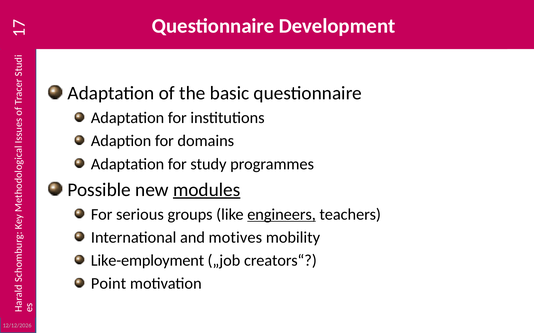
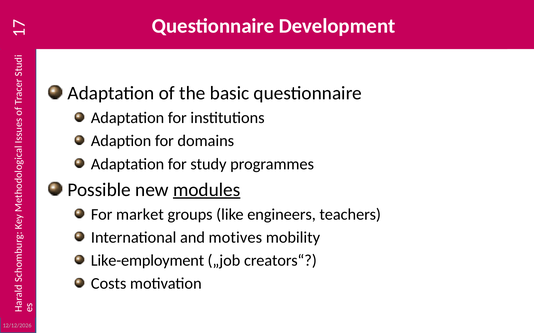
serious: serious -> market
engineers underline: present -> none
Point: Point -> Costs
